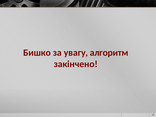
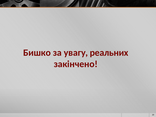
алгоритм: алгоритм -> реальних
